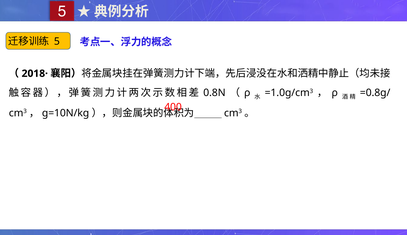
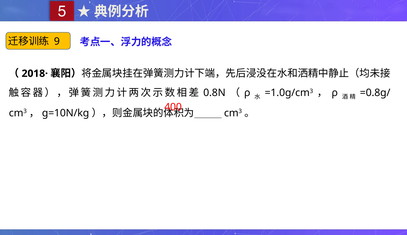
5 at (57, 42): 5 -> 9
